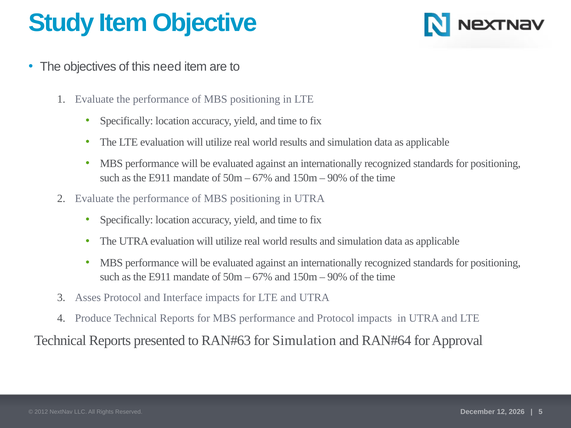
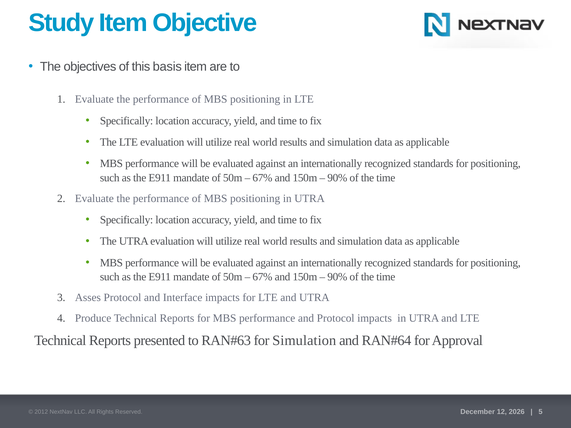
need: need -> basis
